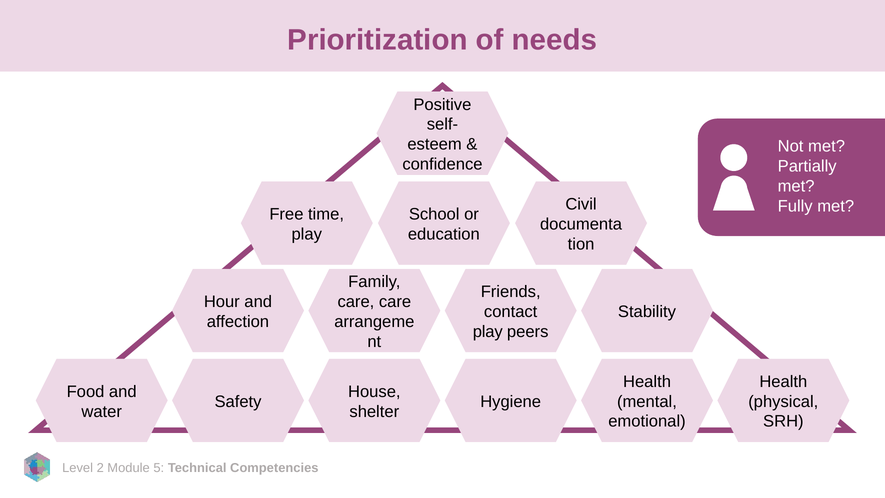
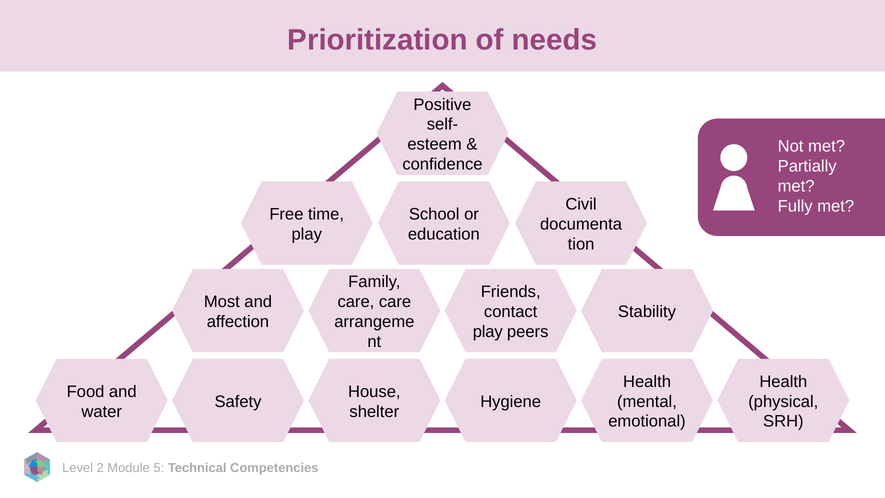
Hour: Hour -> Most
